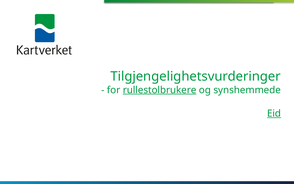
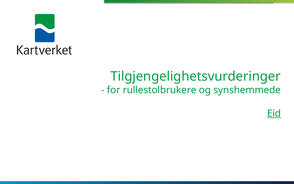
rullestolbrukere underline: present -> none
